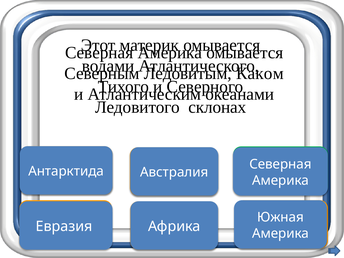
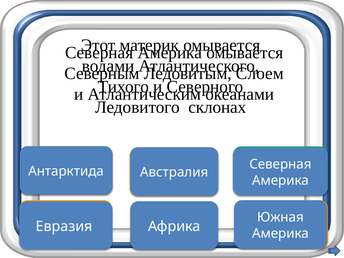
Каком: Каком -> Слоем
